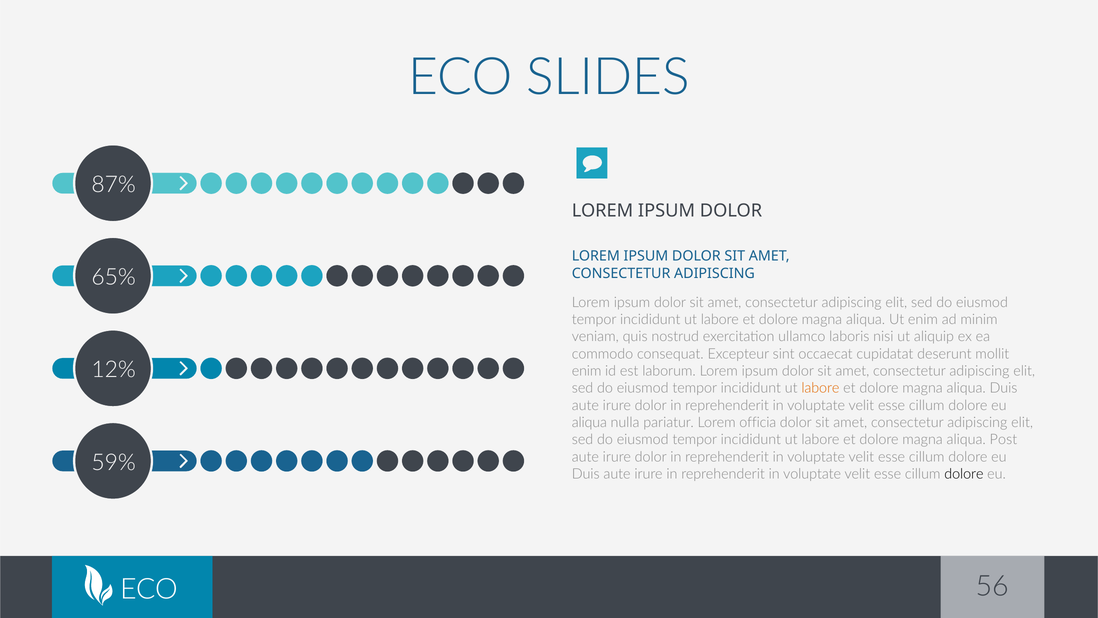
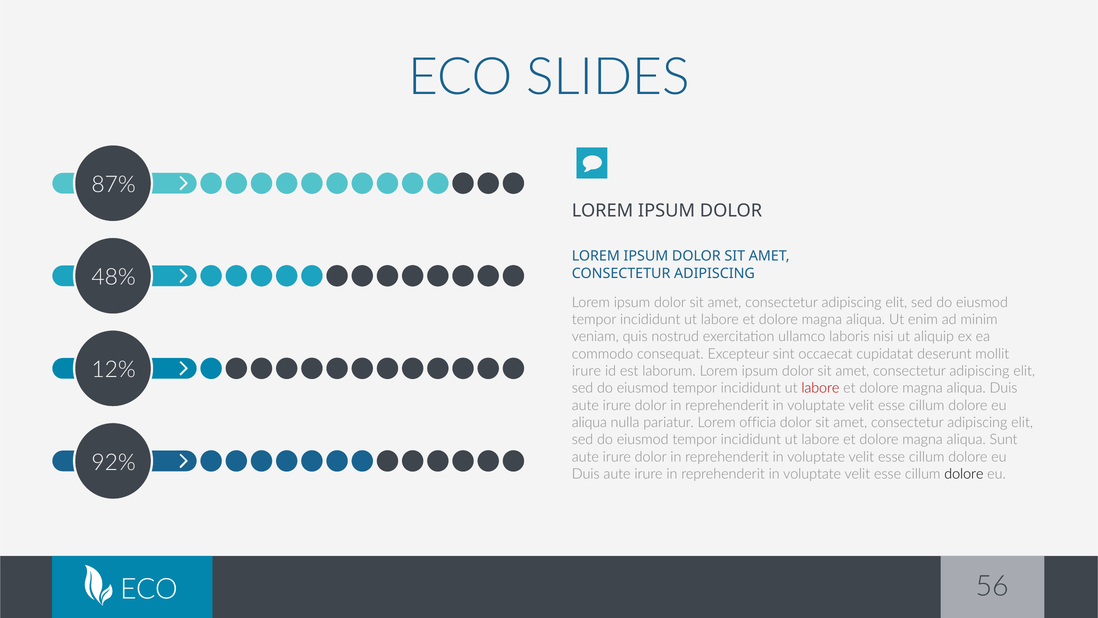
65%: 65% -> 48%
enim at (587, 371): enim -> irure
labore at (820, 388) colour: orange -> red
Post: Post -> Sunt
59%: 59% -> 92%
